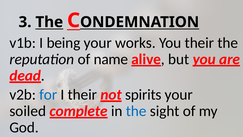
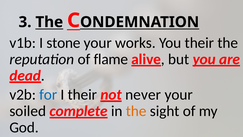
being: being -> stone
name: name -> flame
spirits: spirits -> never
the at (136, 111) colour: blue -> orange
